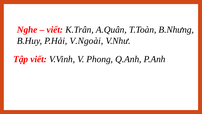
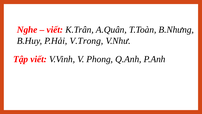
V.Ngoài: V.Ngoài -> V.Trong
